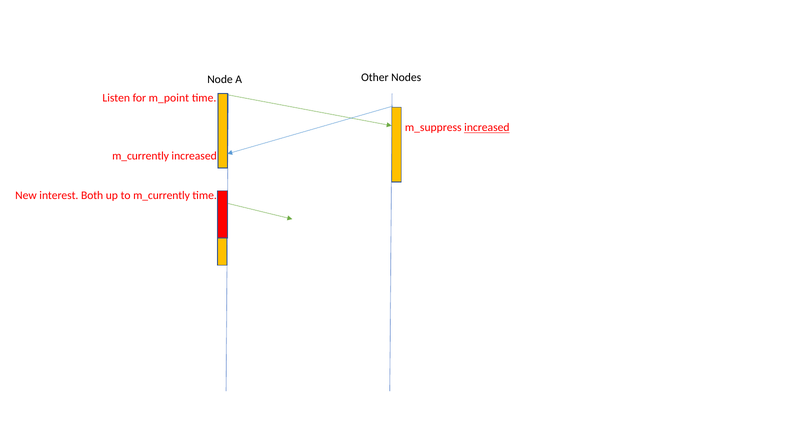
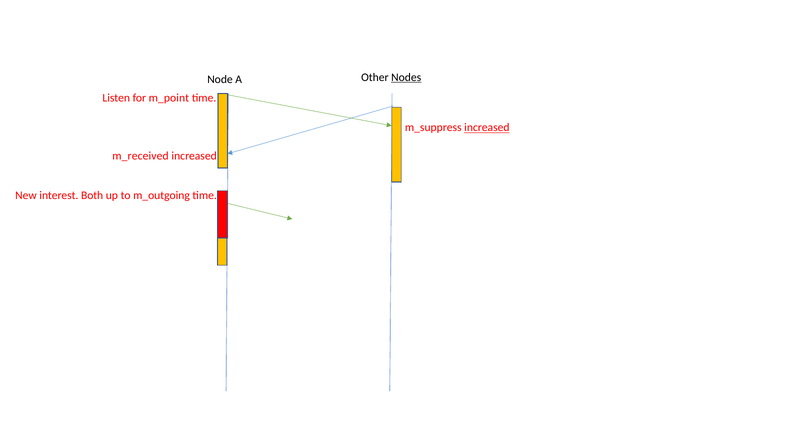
Nodes underline: none -> present
m_currently at (141, 156): m_currently -> m_received
to m_currently: m_currently -> m_outgoing
